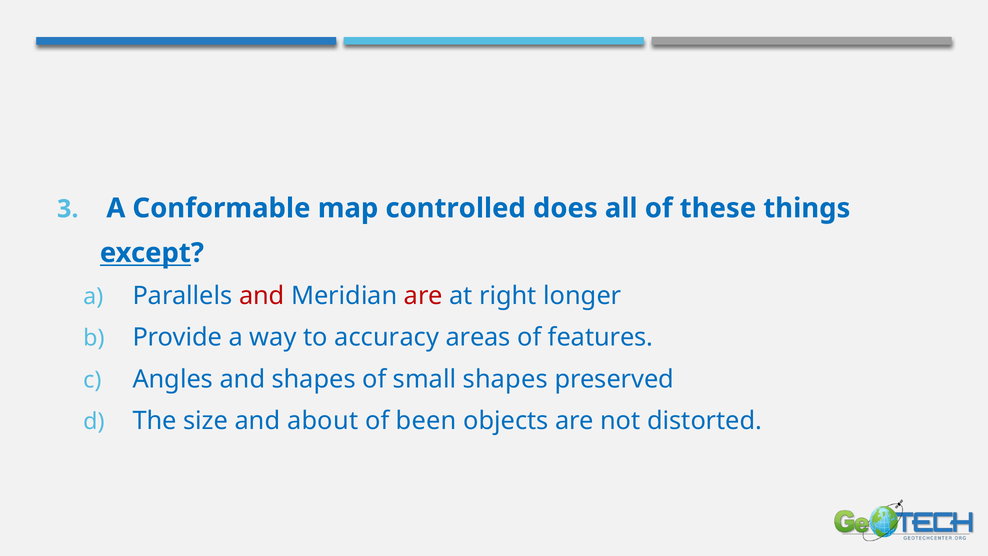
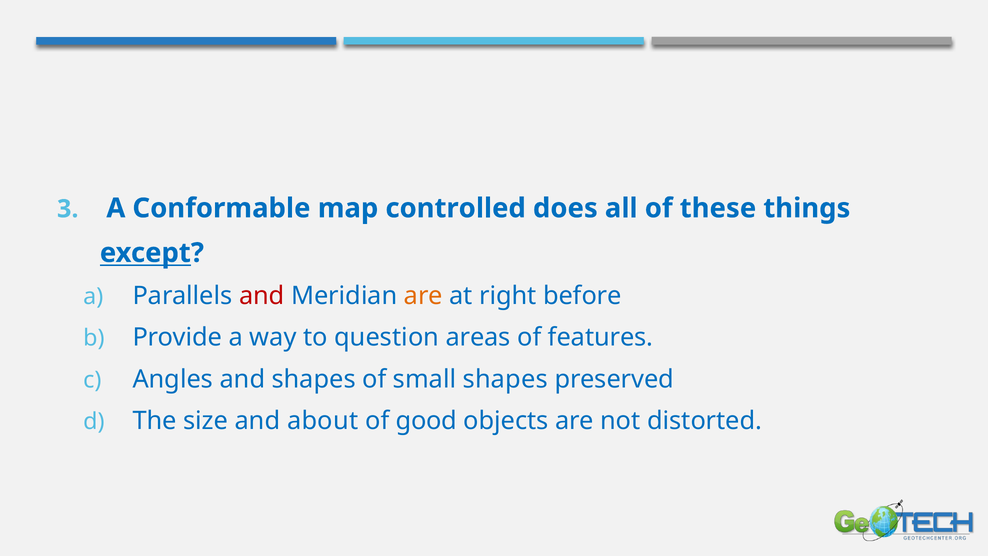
are at (423, 296) colour: red -> orange
longer: longer -> before
accuracy: accuracy -> question
been: been -> good
